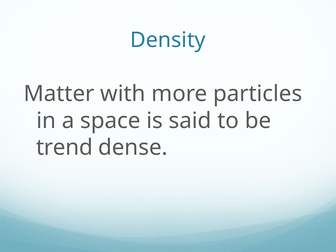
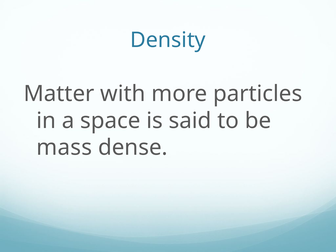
trend: trend -> mass
